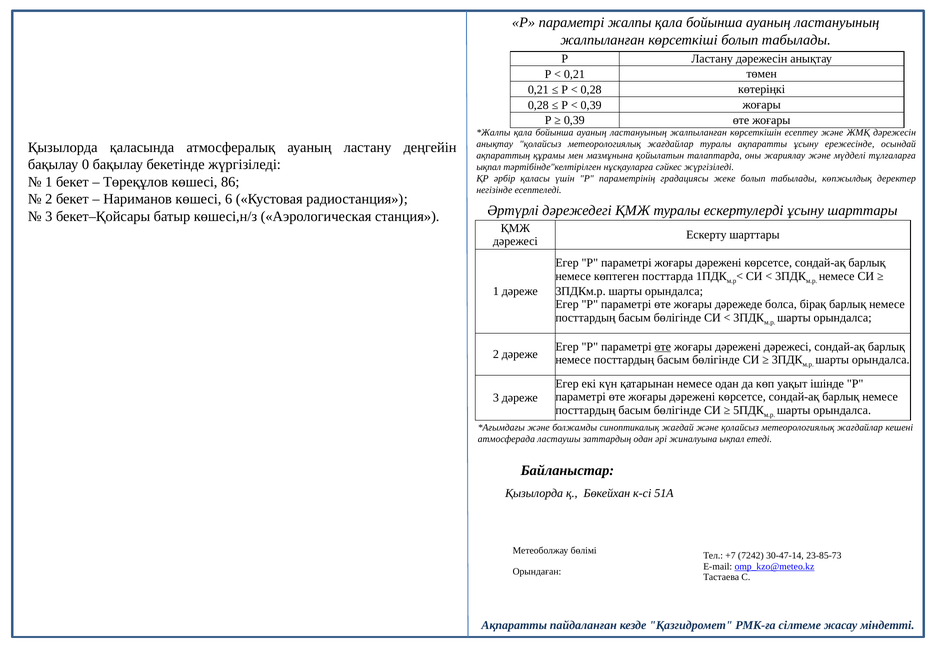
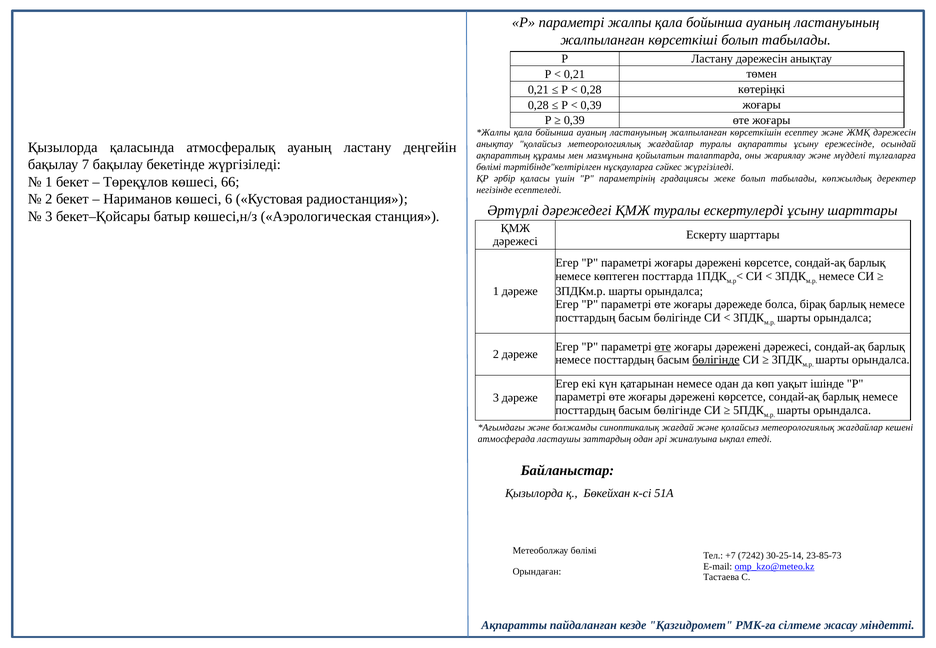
0: 0 -> 7
ықпал at (489, 167): ықпал -> бөлімі
86: 86 -> 66
бөлігінде at (716, 360) underline: none -> present
30-47-14: 30-47-14 -> 30-25-14
